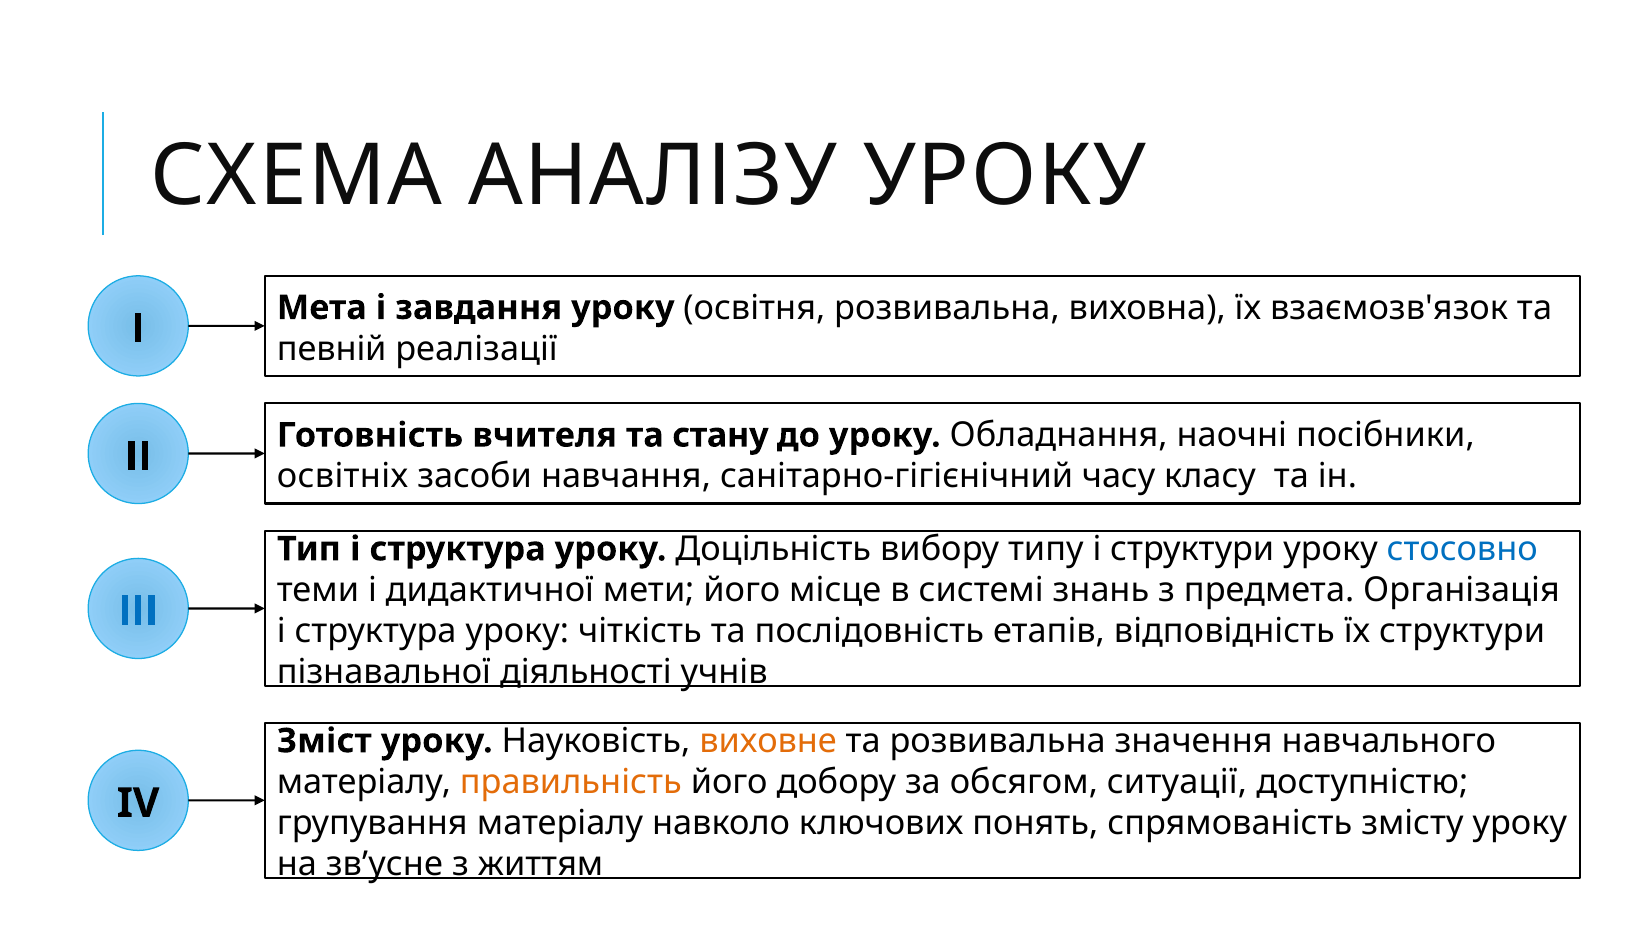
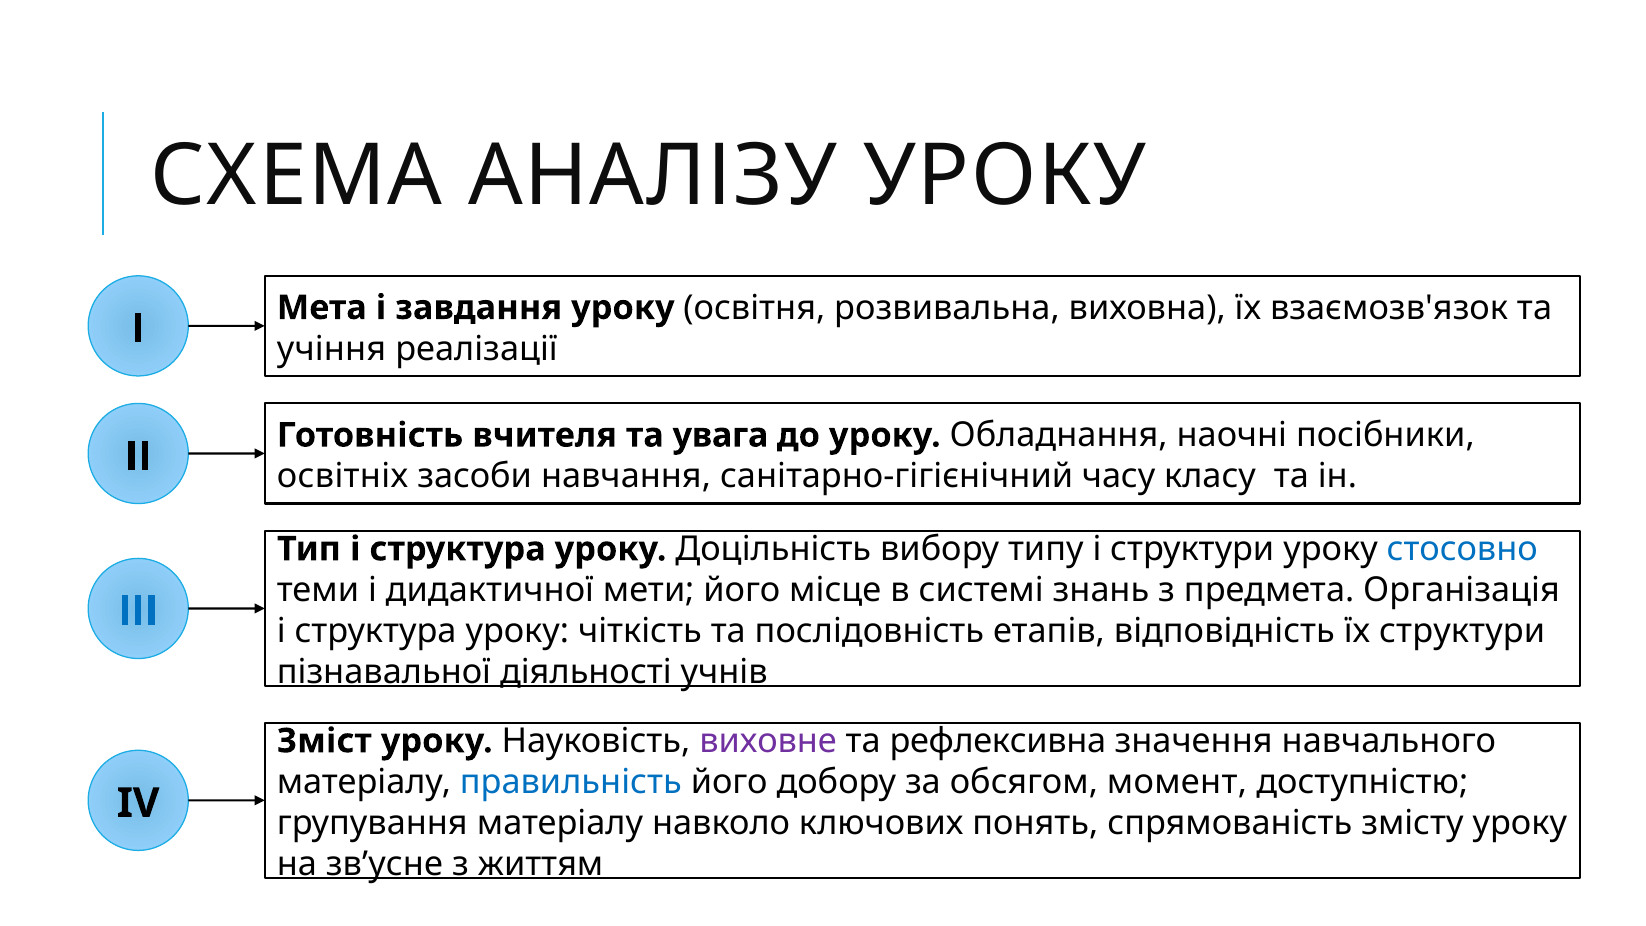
певній: певній -> учіння
стану: стану -> увага
виховне colour: orange -> purple
та розвивальна: розвивальна -> рефлексивна
правильність colour: orange -> blue
ситуації: ситуації -> момент
